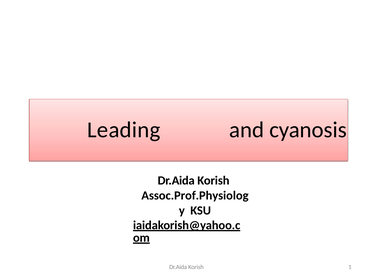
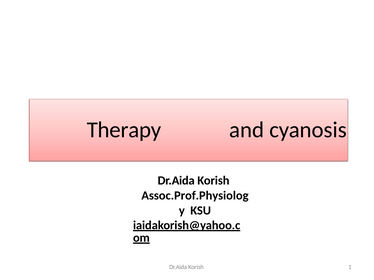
Leading: Leading -> Therapy
